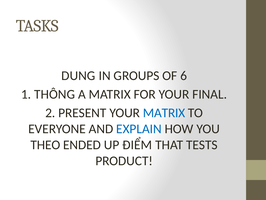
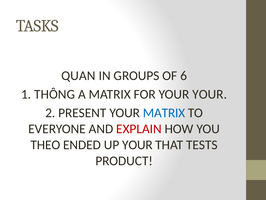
DUNG: DUNG -> QUAN
YOUR FINAL: FINAL -> YOUR
EXPLAIN colour: blue -> red
UP ĐIỂM: ĐIỂM -> YOUR
